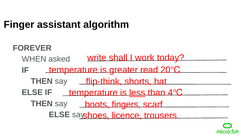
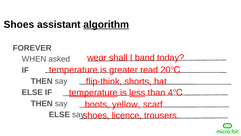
Finger at (19, 25): Finger -> Shoes
algorithm underline: none -> present
write: write -> wear
work: work -> band
temperature at (93, 92) underline: none -> present
fingers: fingers -> yellow
